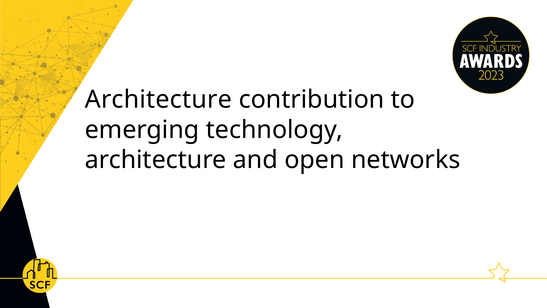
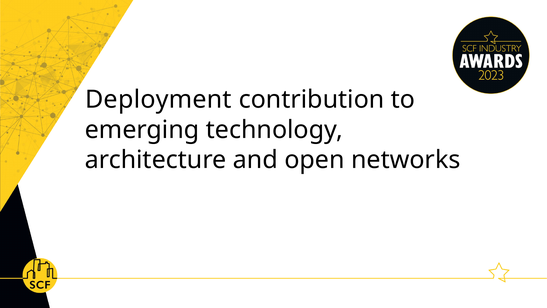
Architecture at (158, 100): Architecture -> Deployment
